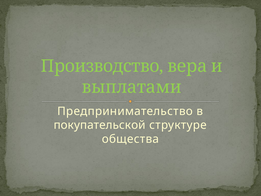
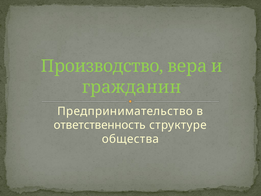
выплатами: выплатами -> гражданин
покупательской: покупательской -> ответственность
